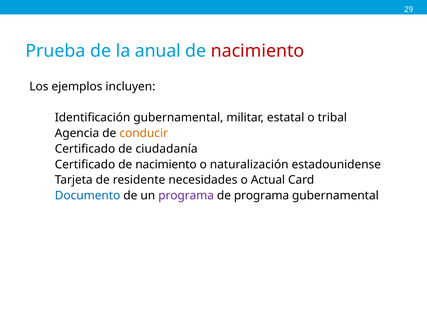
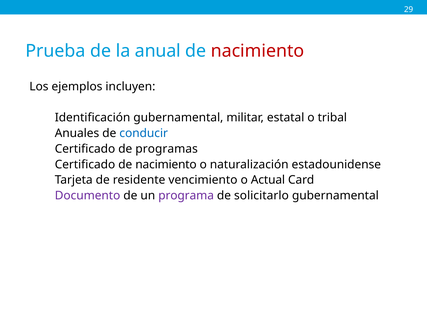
Agencia: Agencia -> Anuales
conducir colour: orange -> blue
ciudadanía: ciudadanía -> programas
necesidades: necesidades -> vencimiento
Documento colour: blue -> purple
de programa: programa -> solicitarlo
